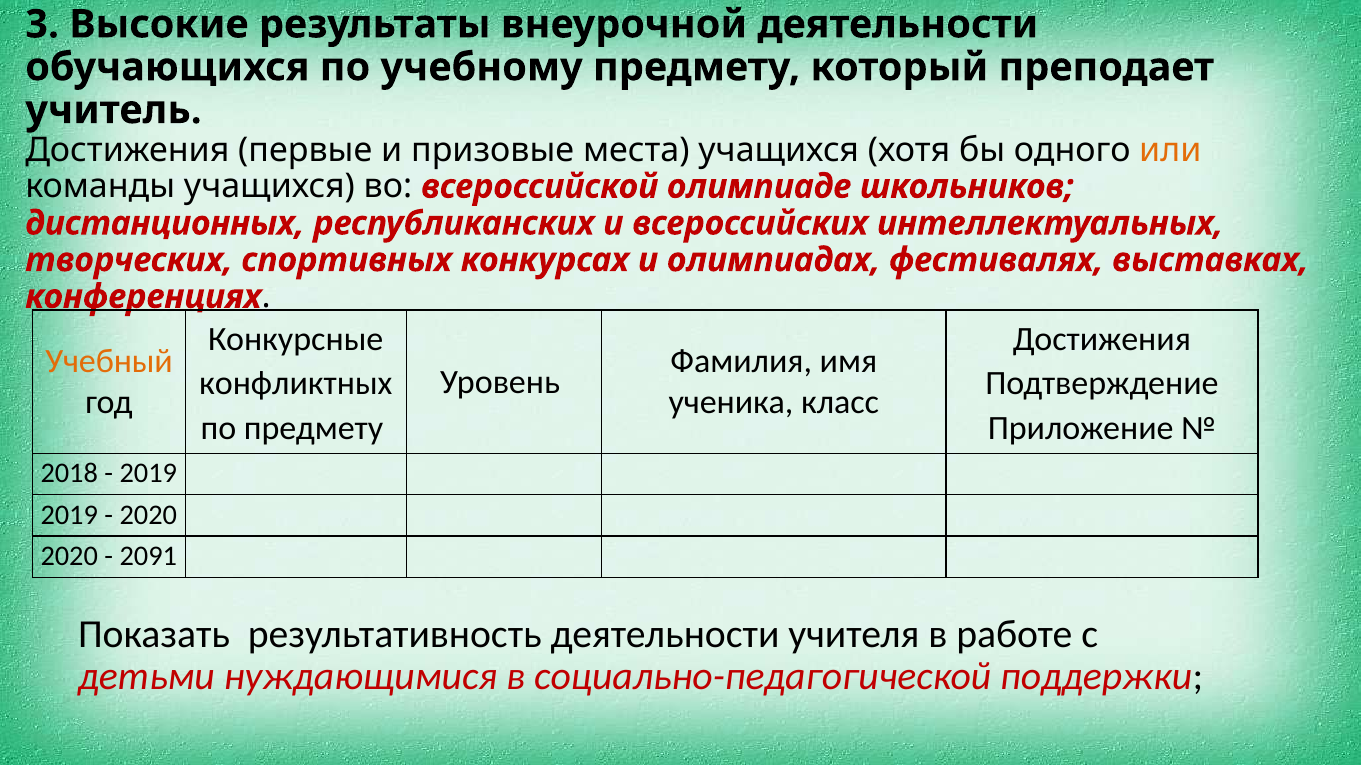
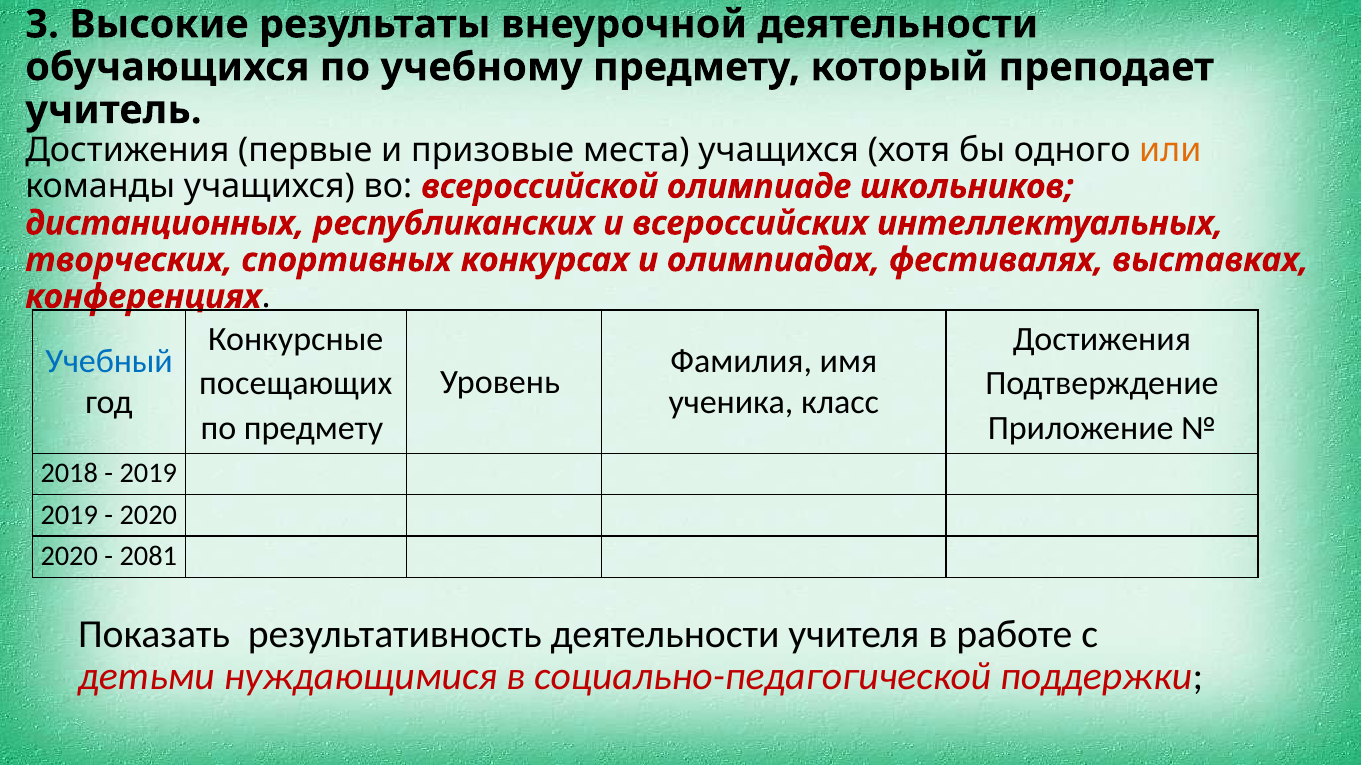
Учебный colour: orange -> blue
конфликтных: конфликтных -> посещающих
2091: 2091 -> 2081
